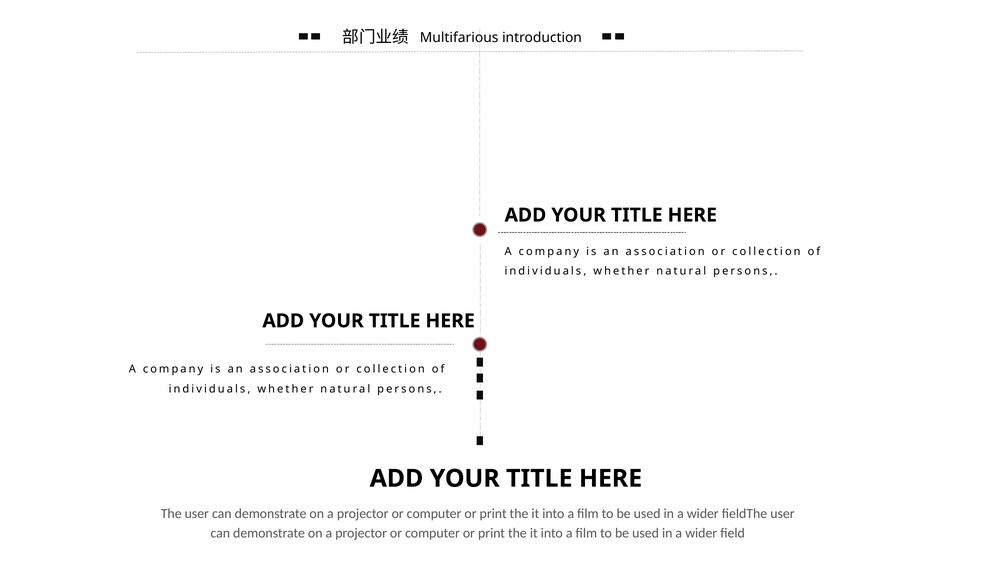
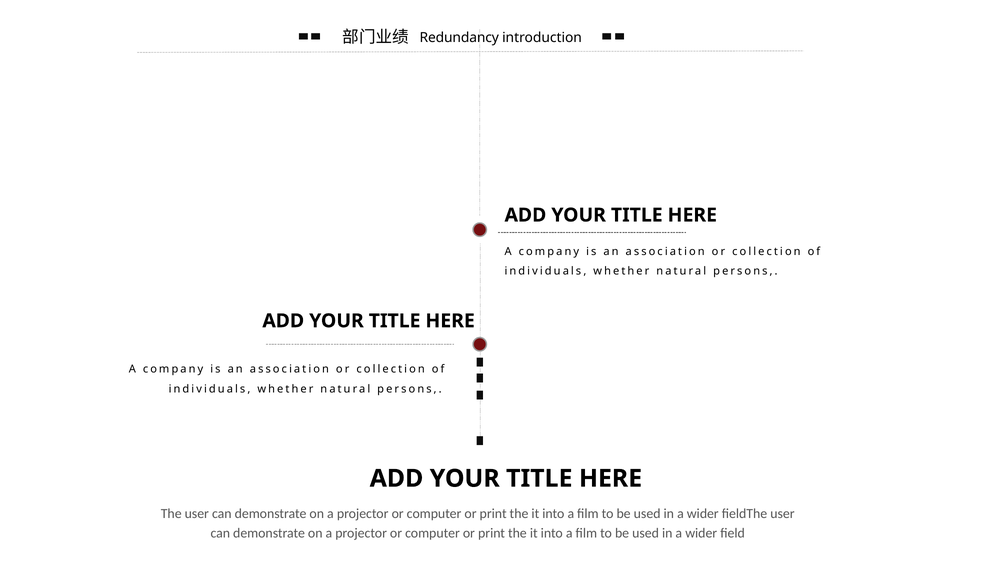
Multifarious: Multifarious -> Redundancy
